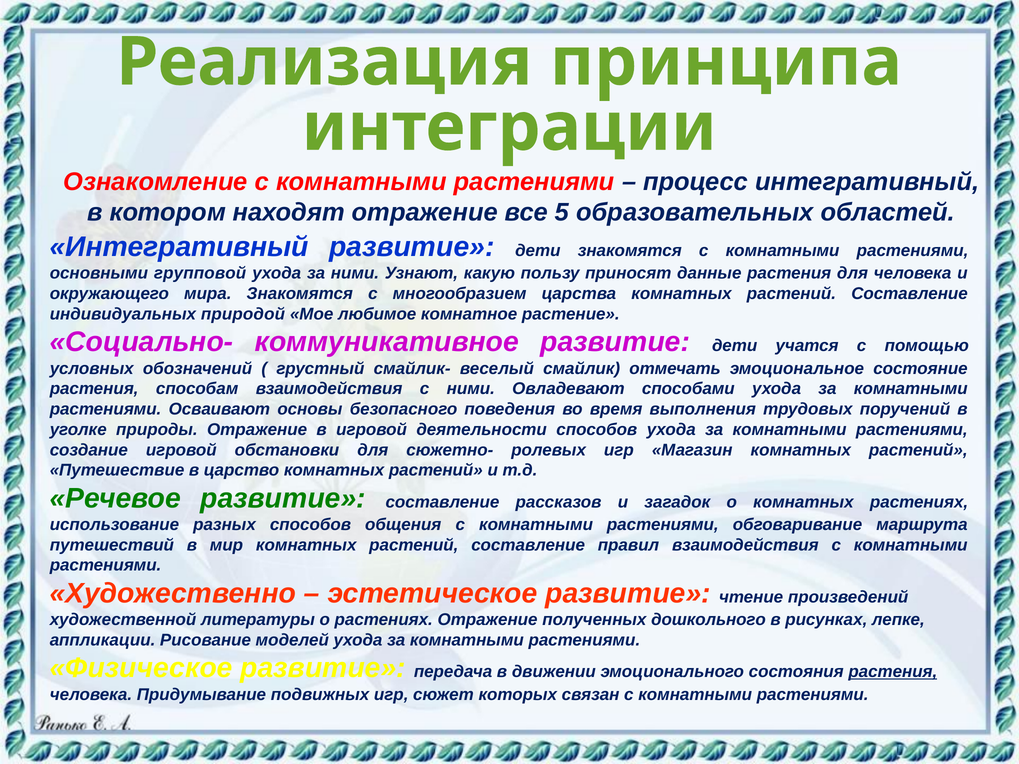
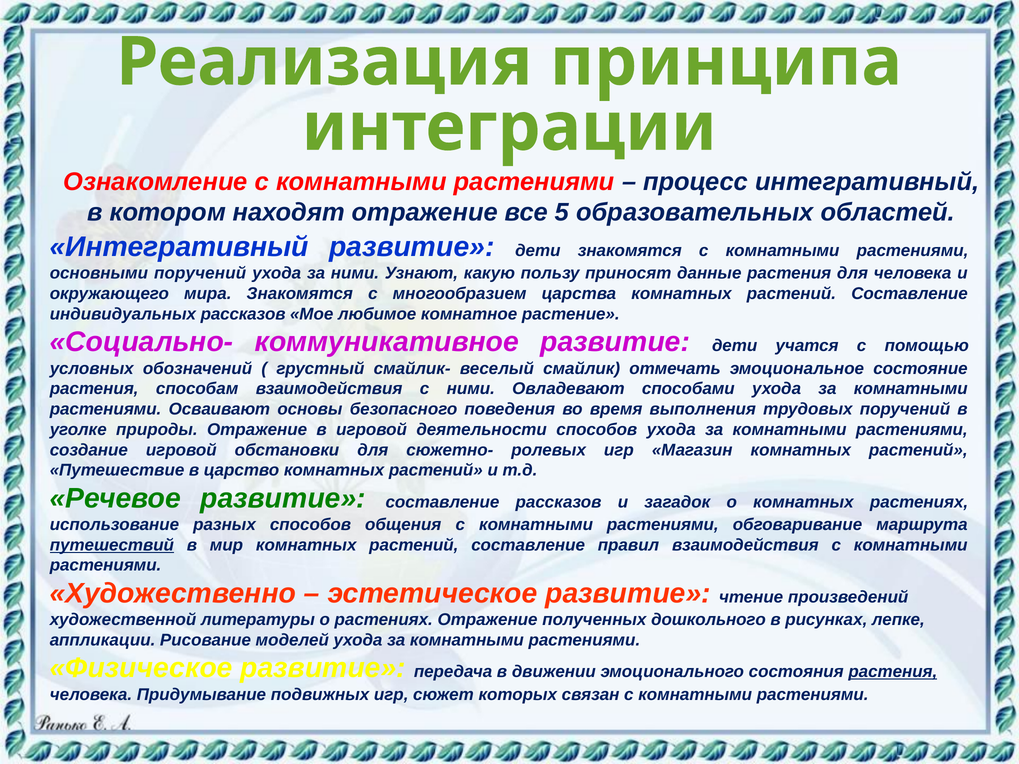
основными групповой: групповой -> поручений
индивидуальных природой: природой -> рассказов
путешествий underline: none -> present
